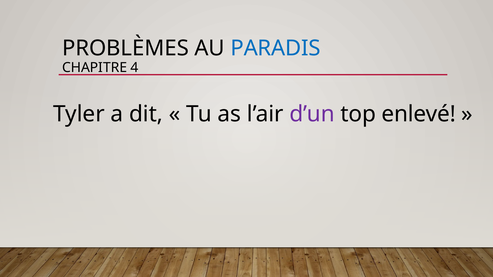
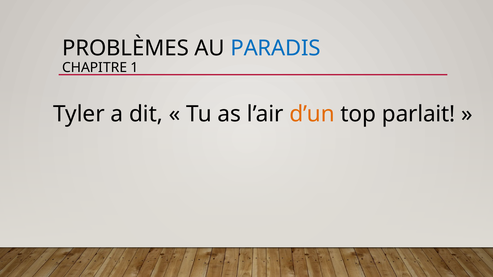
4: 4 -> 1
d’un colour: purple -> orange
enlevé: enlevé -> parlait
